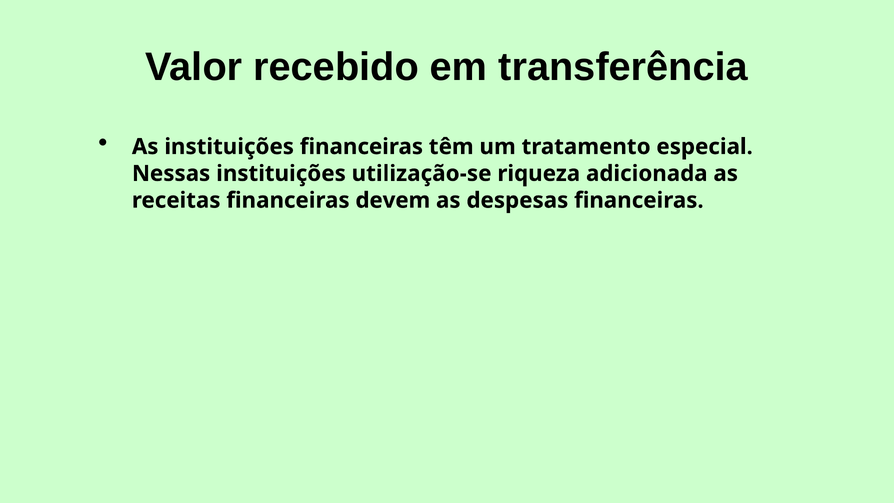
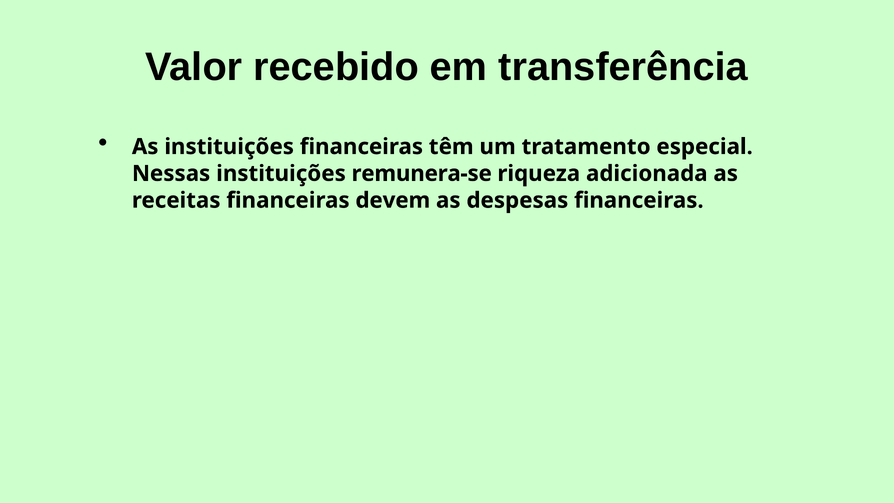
utilização-se: utilização-se -> remunera-se
